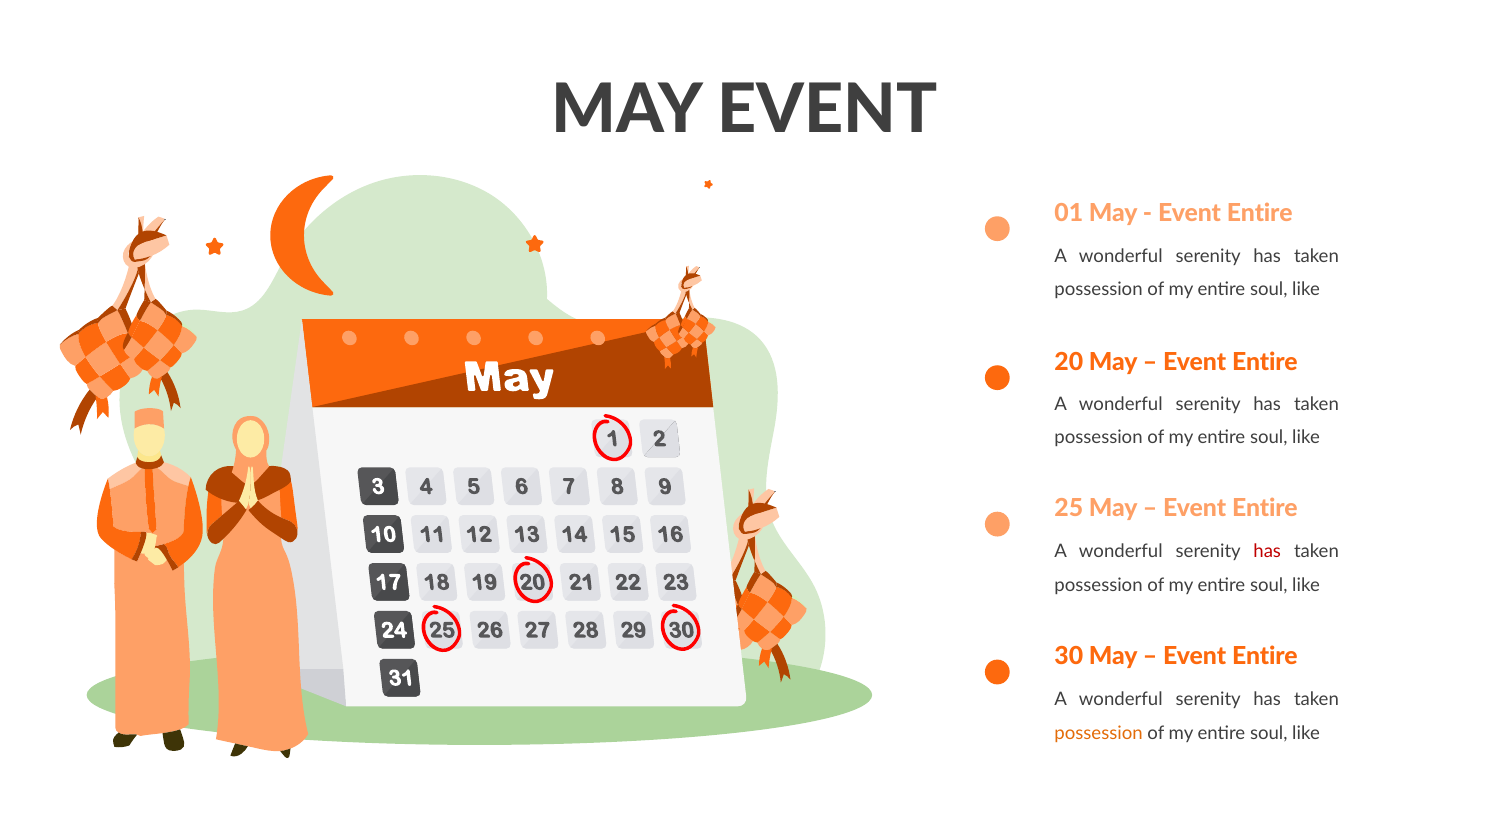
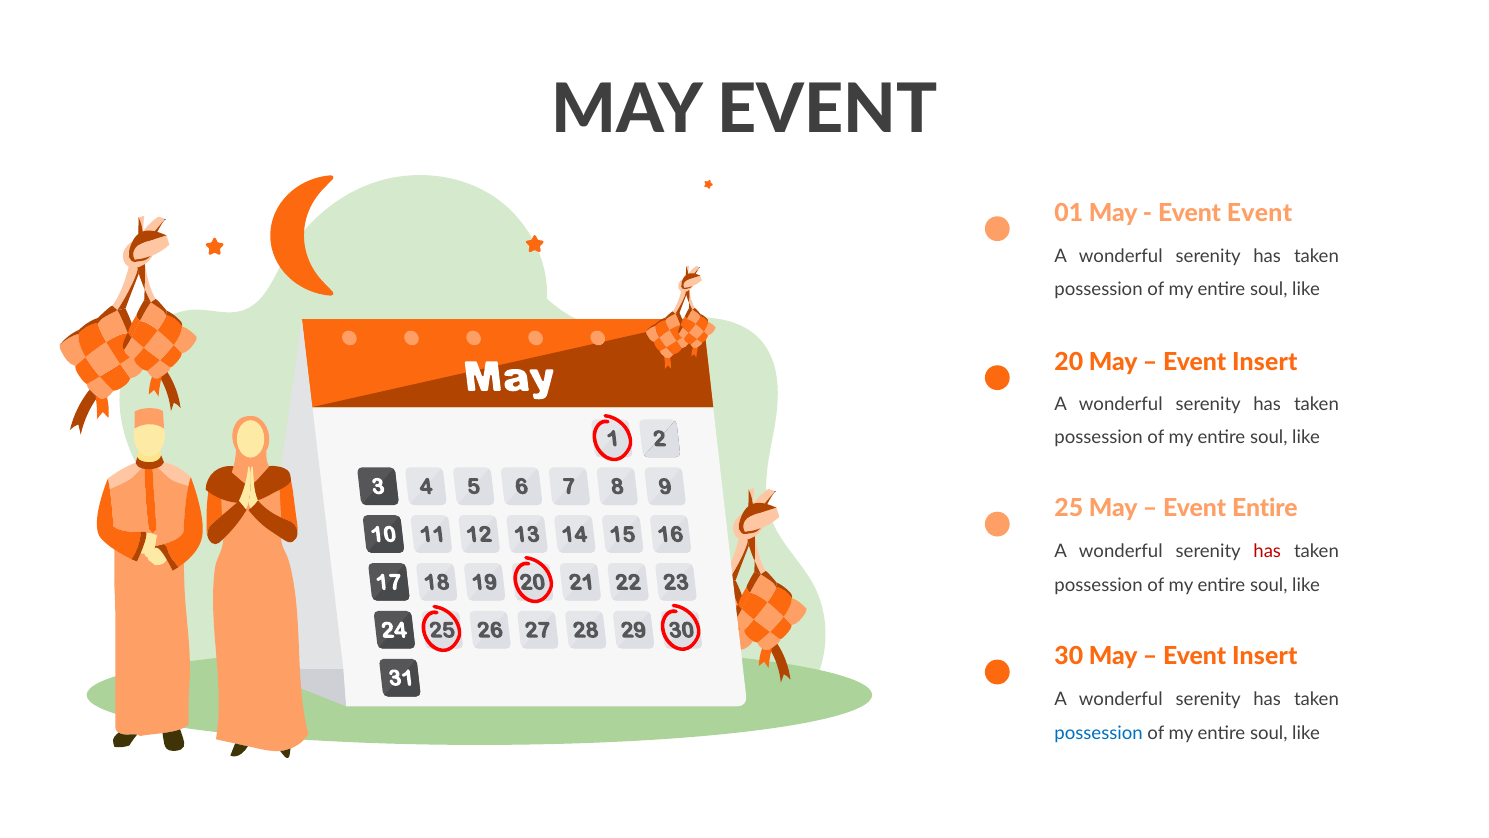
Entire at (1260, 213): Entire -> Event
Entire at (1265, 362): Entire -> Insert
Entire at (1265, 656): Entire -> Insert
possession at (1099, 733) colour: orange -> blue
